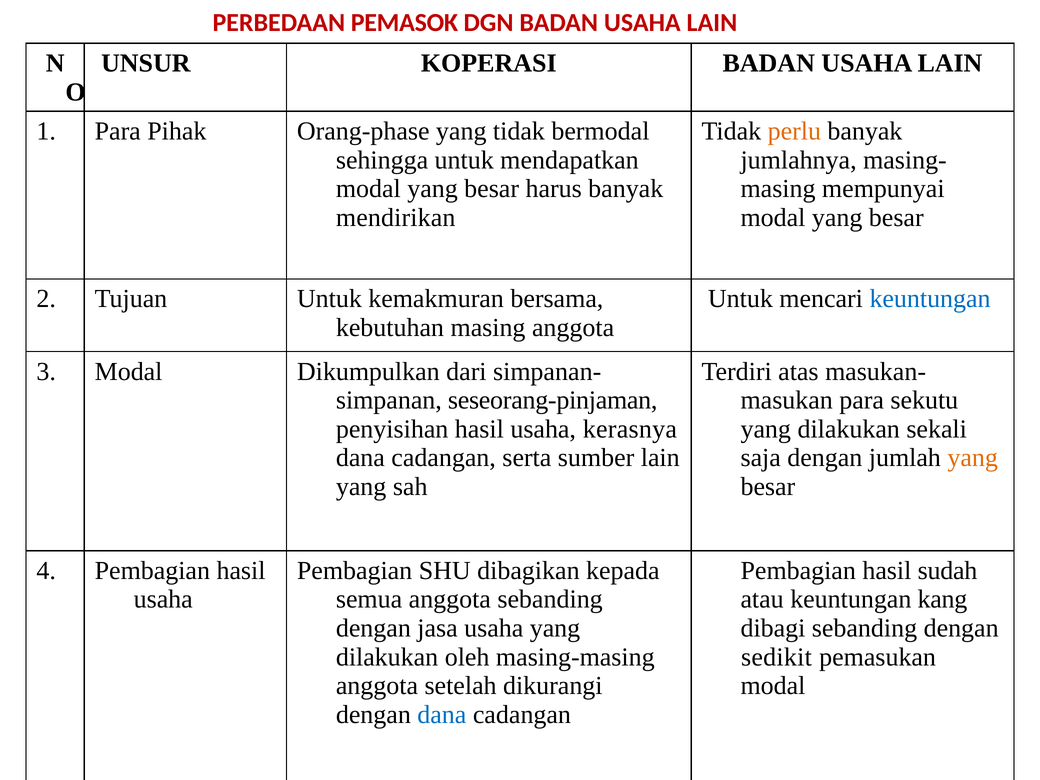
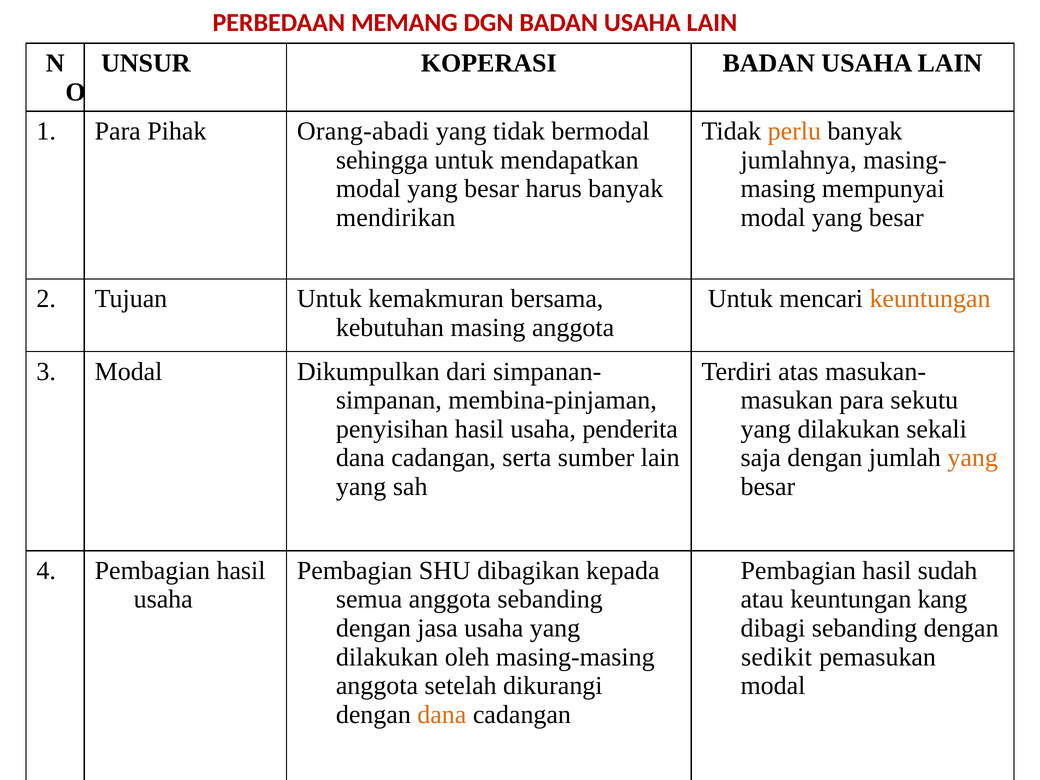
PEMASOK: PEMASOK -> MEMANG
Orang-phase: Orang-phase -> Orang-abadi
keuntungan at (930, 299) colour: blue -> orange
seseorang-pinjaman: seseorang-pinjaman -> membina-pinjaman
kerasnya: kerasnya -> penderita
dana at (442, 715) colour: blue -> orange
